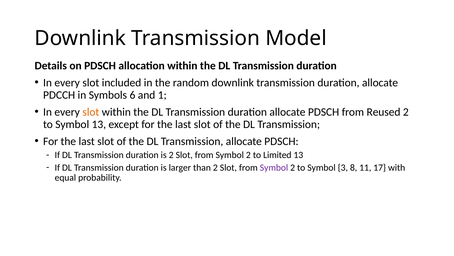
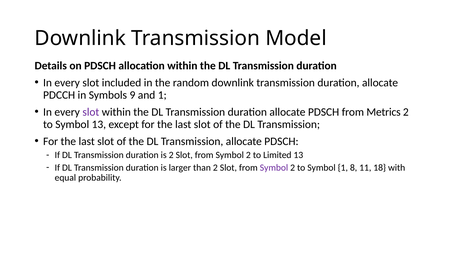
6: 6 -> 9
slot at (91, 112) colour: orange -> purple
Reused: Reused -> Metrics
Symbol 3: 3 -> 1
17: 17 -> 18
